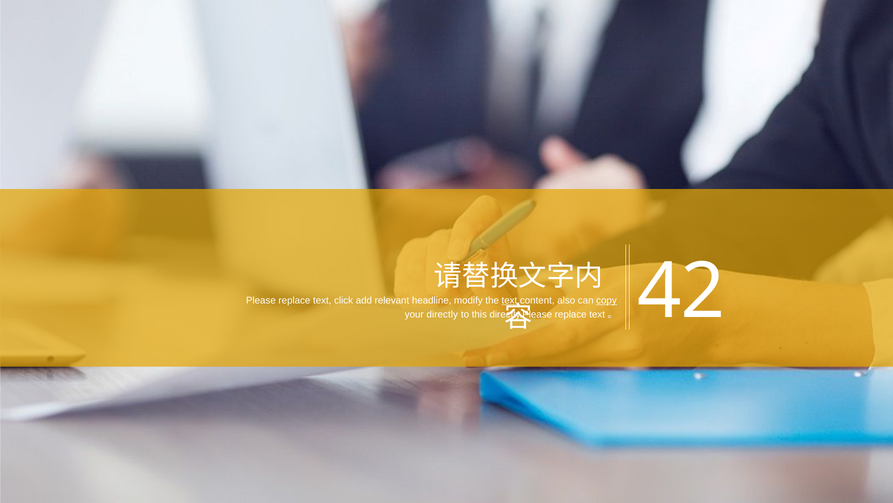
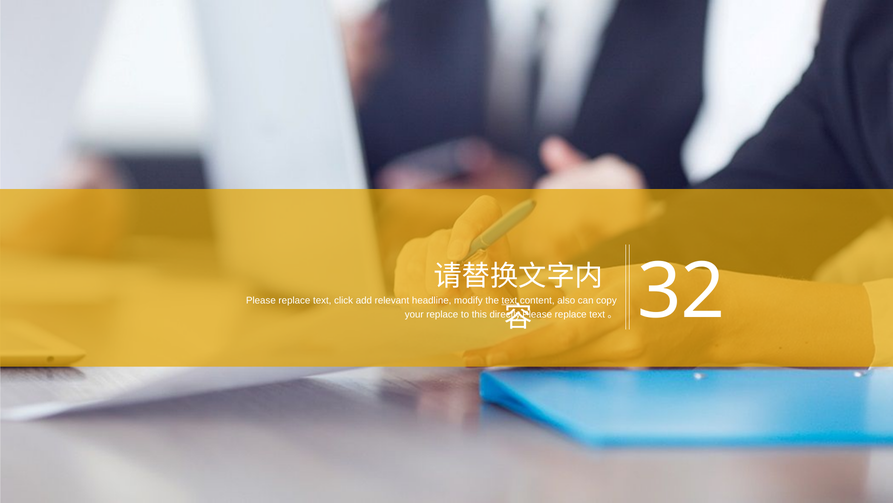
copy underline: present -> none
your directly: directly -> replace
42: 42 -> 32
